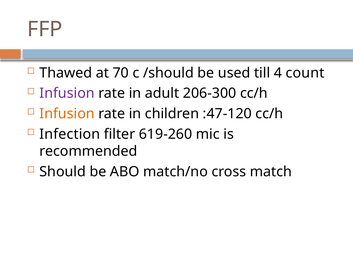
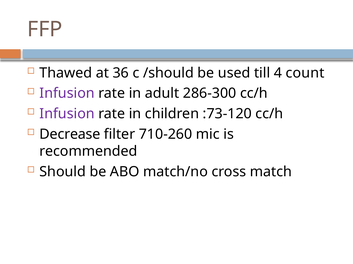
70: 70 -> 36
206-300: 206-300 -> 286-300
Infusion at (67, 114) colour: orange -> purple
:47-120: :47-120 -> :73-120
Infection: Infection -> Decrease
619-260: 619-260 -> 710-260
